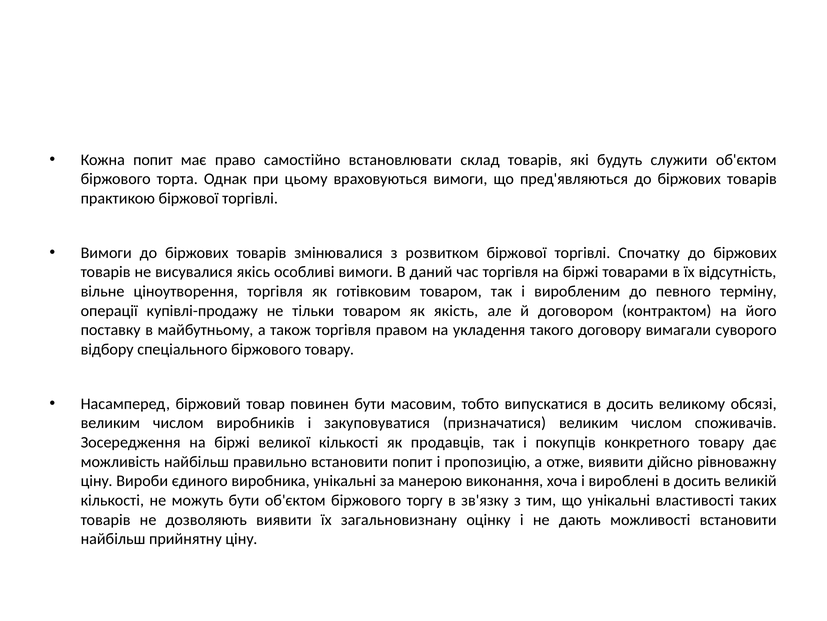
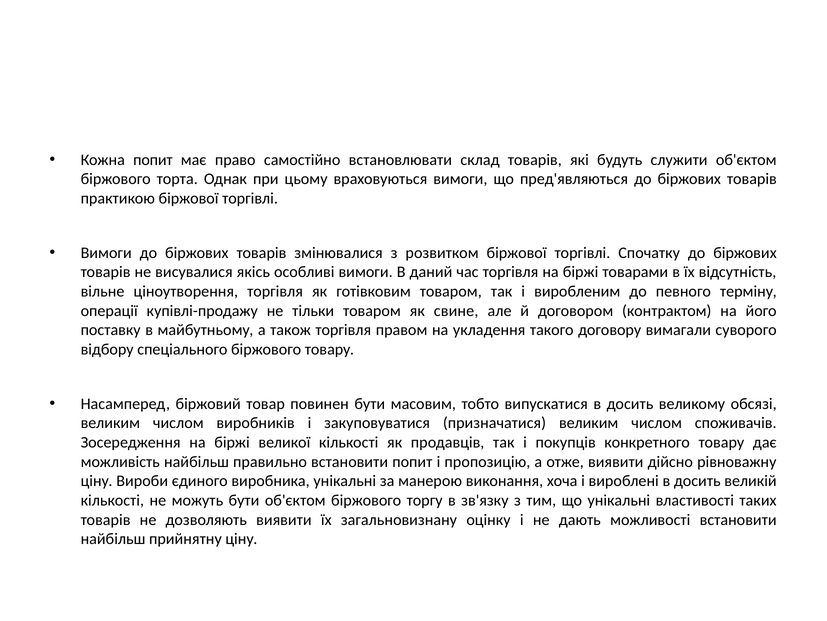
якість: якість -> свине
